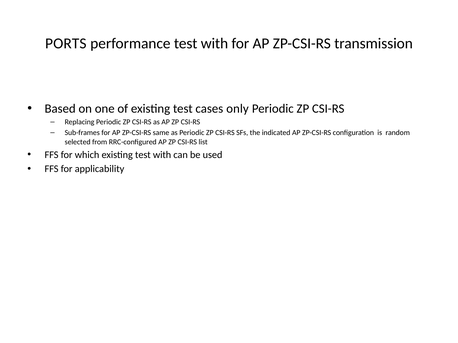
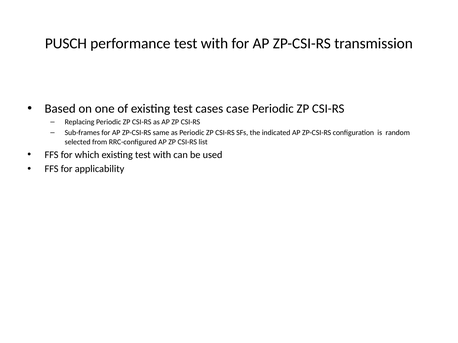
PORTS: PORTS -> PUSCH
only: only -> case
